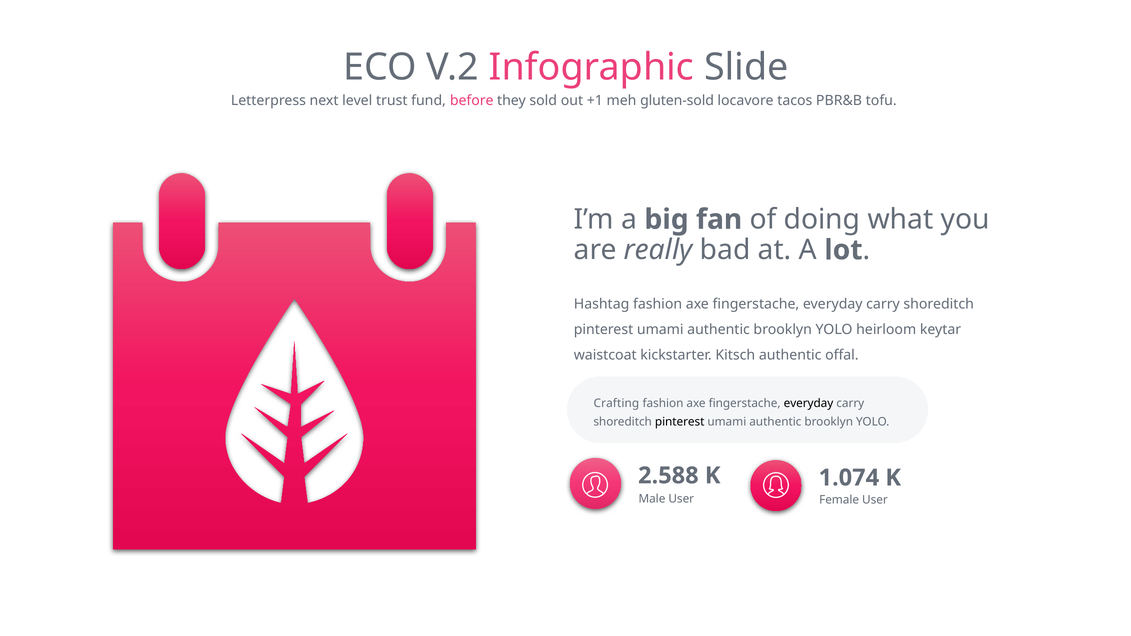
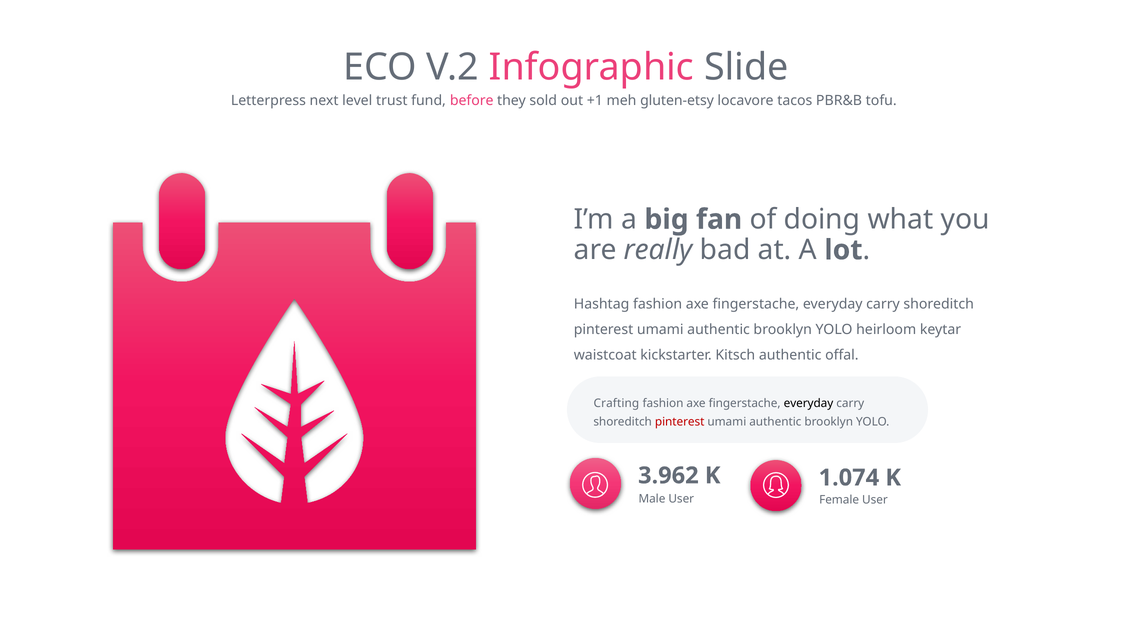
gluten-sold: gluten-sold -> gluten-etsy
pinterest at (680, 422) colour: black -> red
2.588: 2.588 -> 3.962
